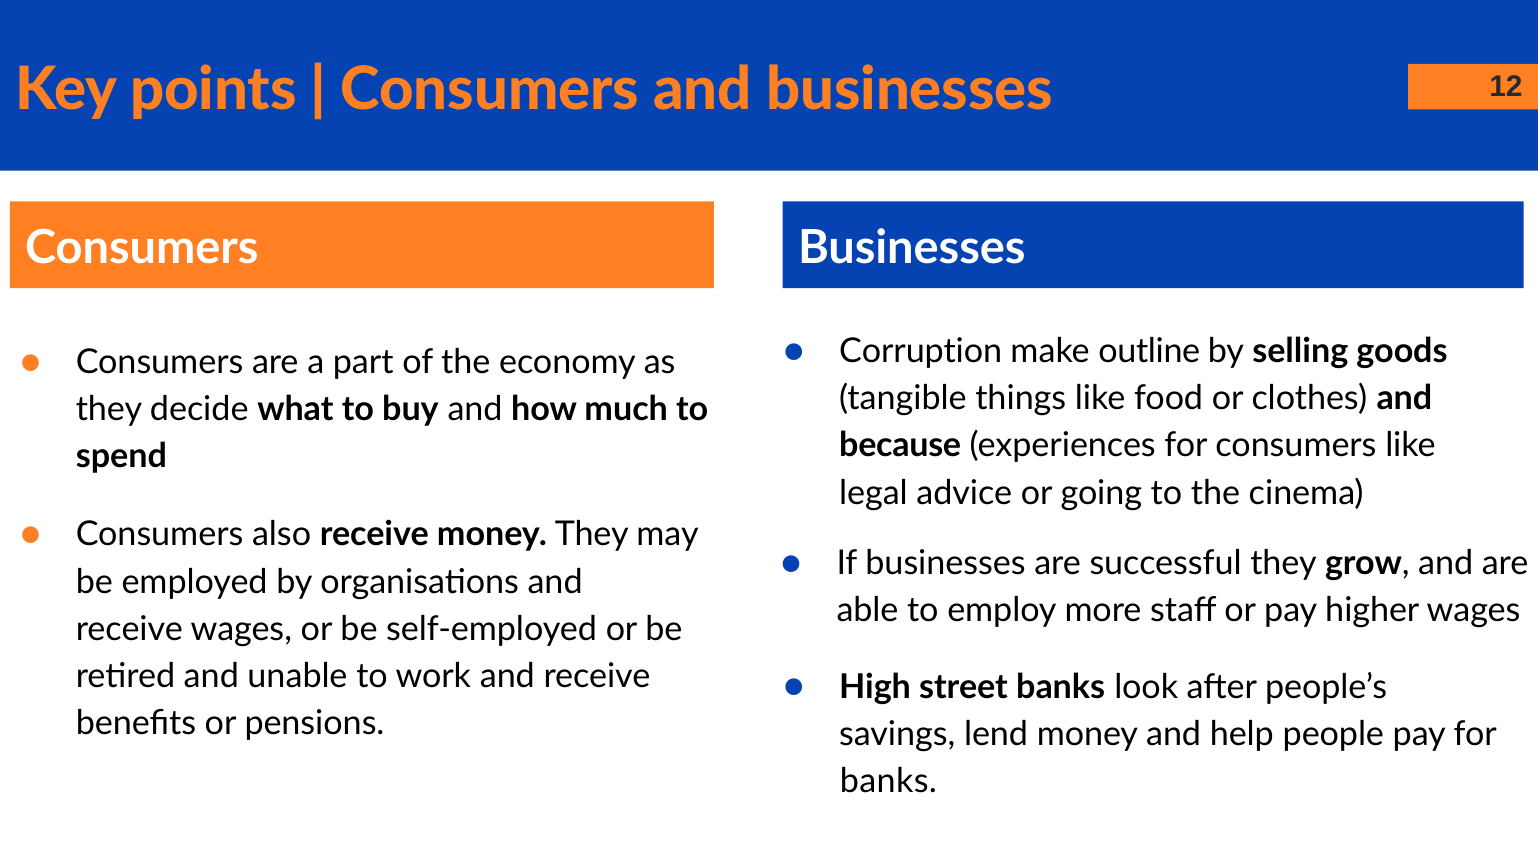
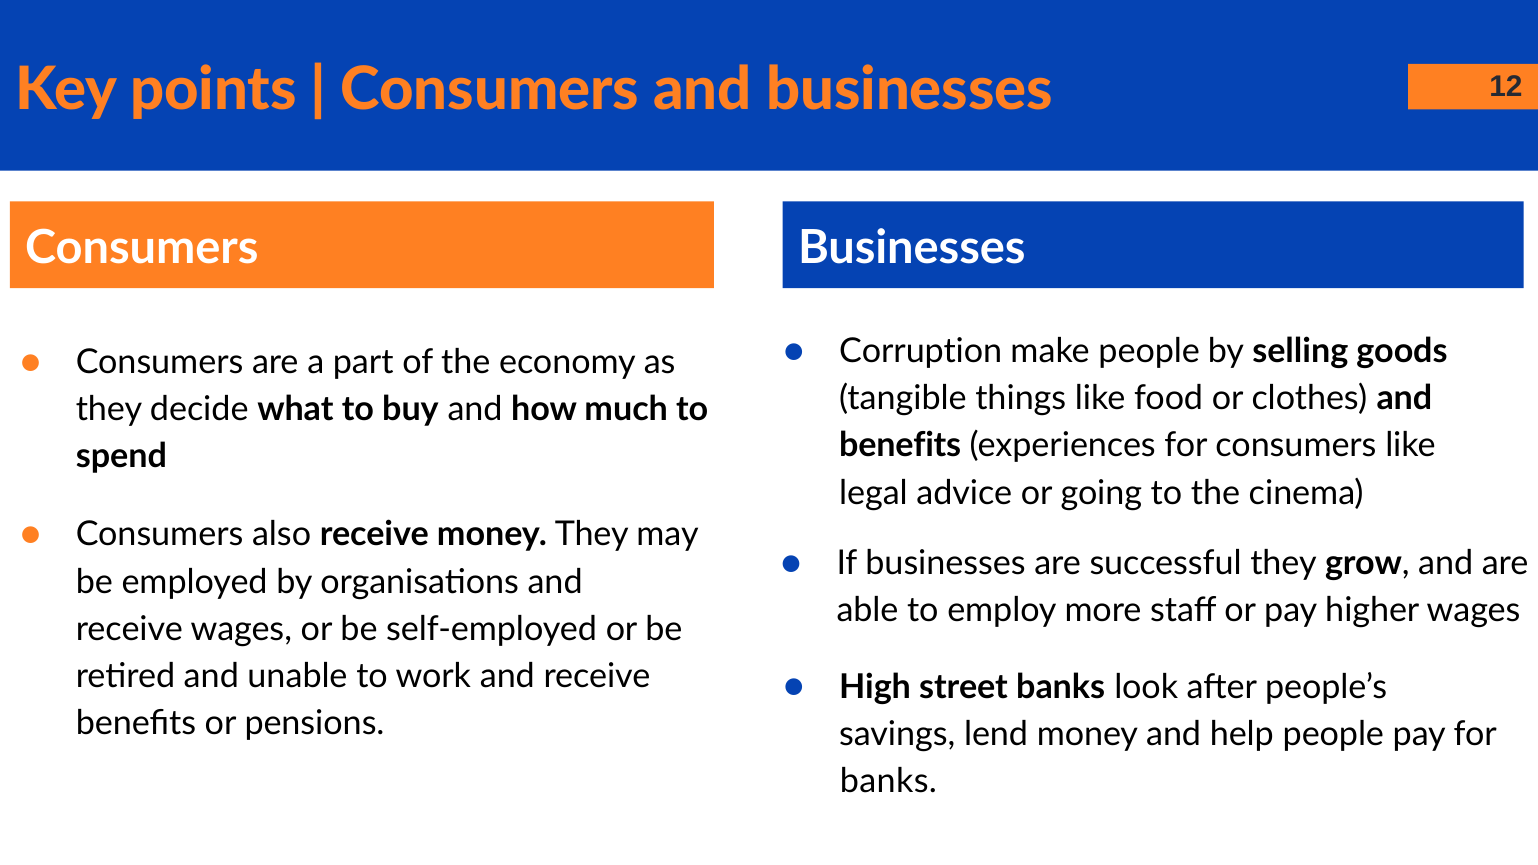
make outline: outline -> people
because at (900, 446): because -> benefits
